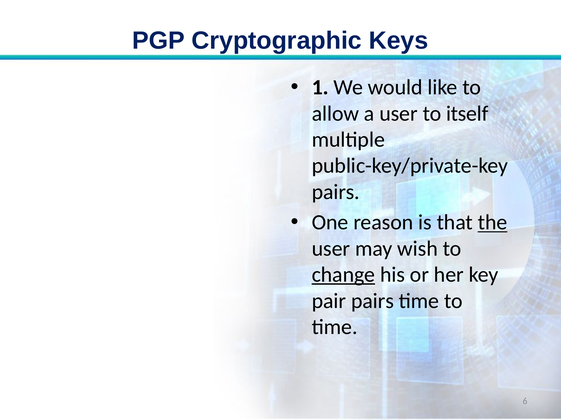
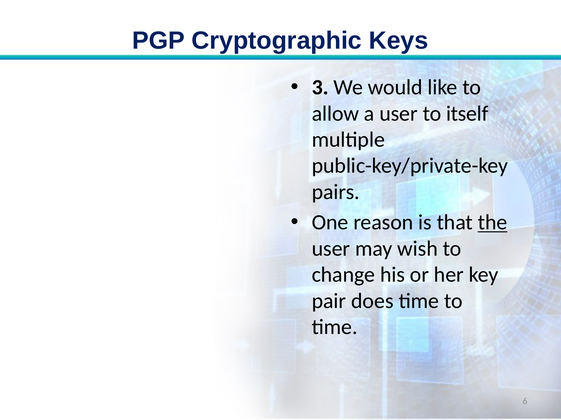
1: 1 -> 3
change underline: present -> none
pair pairs: pairs -> does
